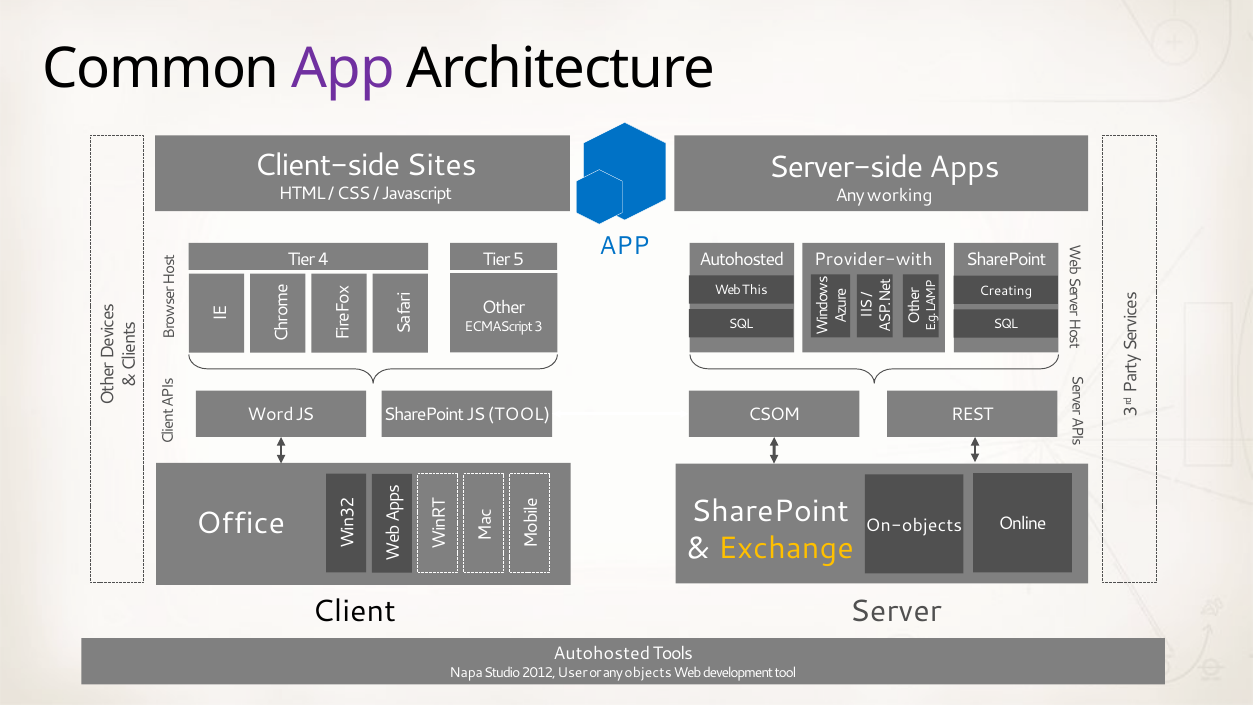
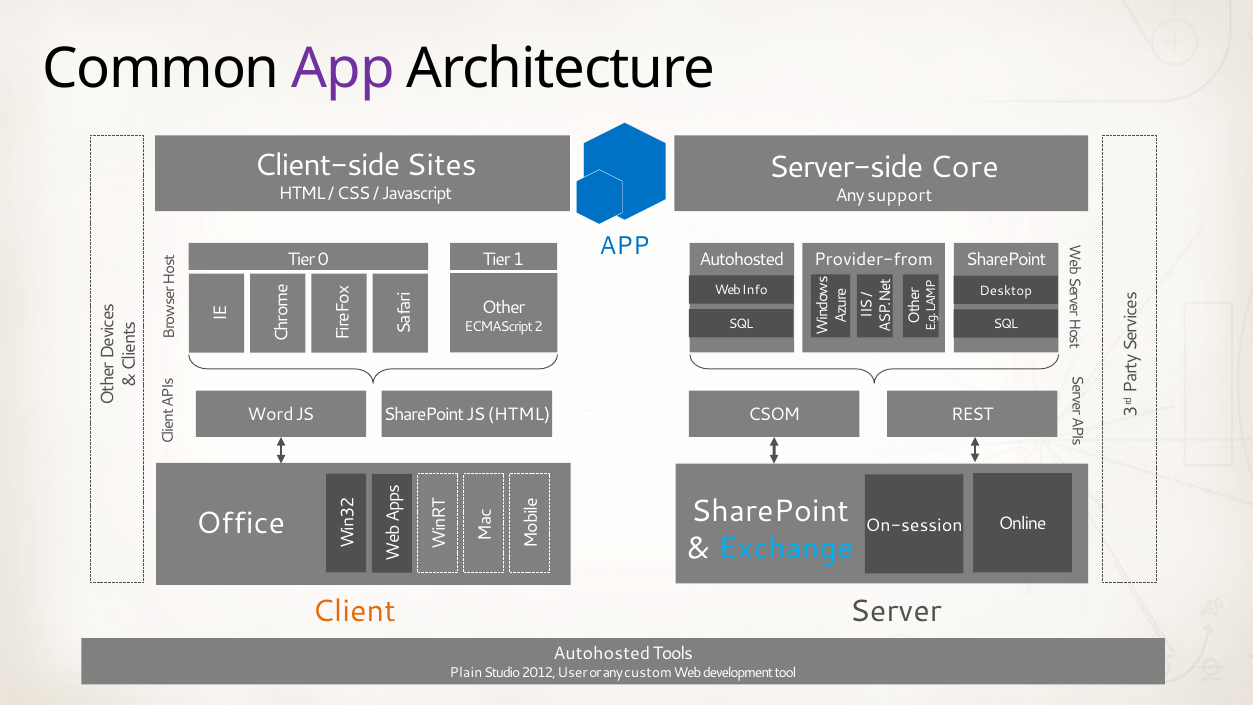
Apps: Apps -> Core
working: working -> support
4: 4 -> 0
5: 5 -> 1
Provider-with: Provider-with -> Provider-from
This: This -> Info
Creating: Creating -> Desktop
ECMAScript 3: 3 -> 2
JS TOOL: TOOL -> HTML
On-objects: On-objects -> On-session
Exchange colour: yellow -> light blue
Client colour: black -> orange
Napa: Napa -> Plain
objects: objects -> custom
